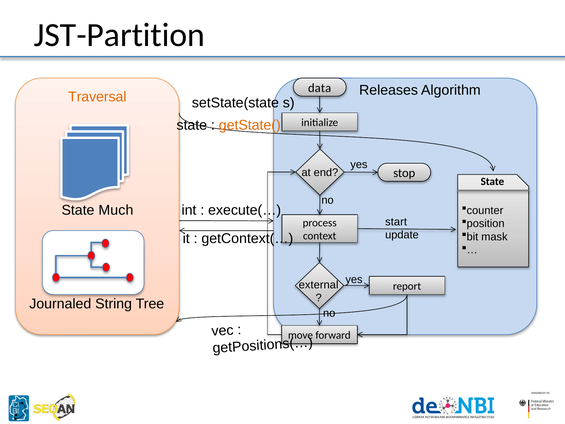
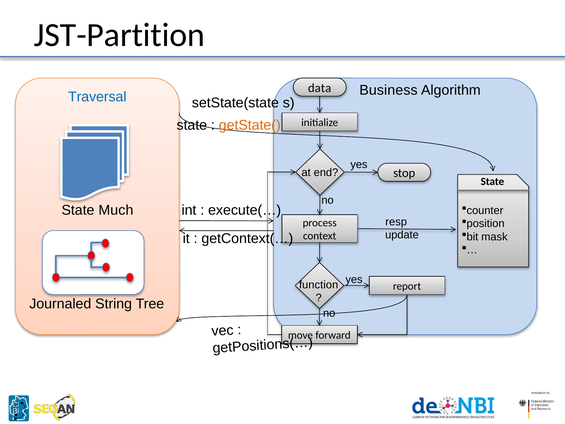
Releases: Releases -> Business
Traversal colour: orange -> blue
start: start -> resp
external: external -> function
